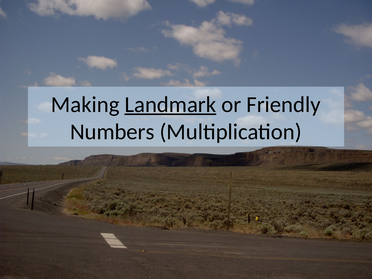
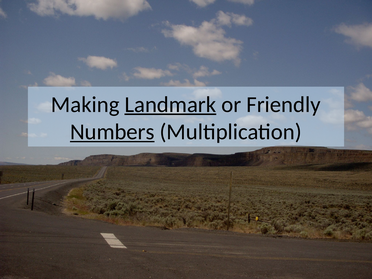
Numbers underline: none -> present
